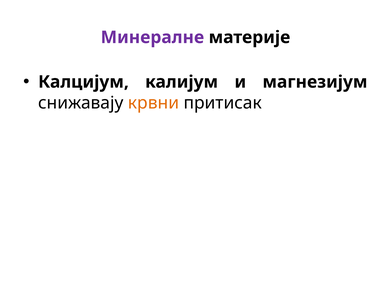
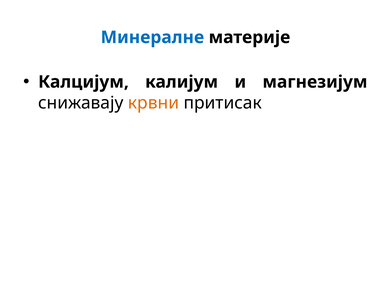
Минералне colour: purple -> blue
